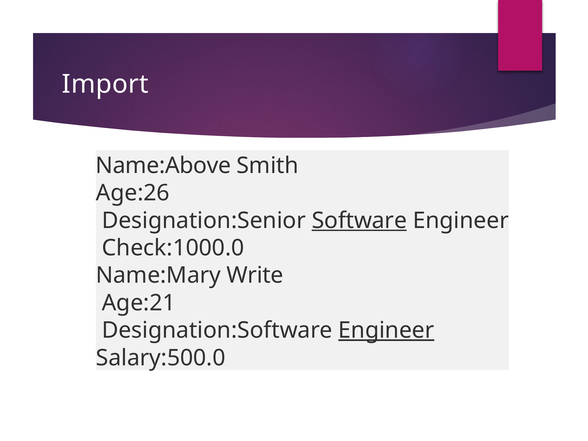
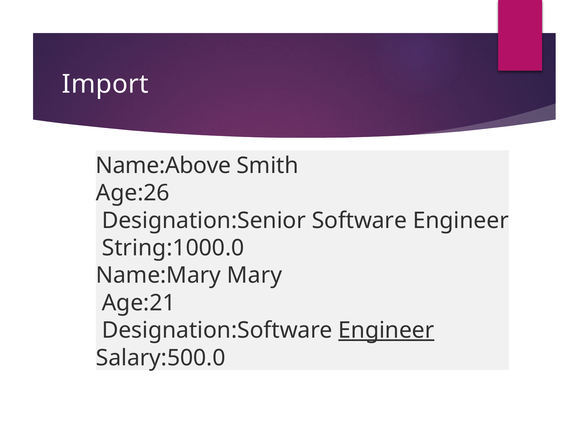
Software underline: present -> none
Check:1000.0: Check:1000.0 -> String:1000.0
Write: Write -> Mary
